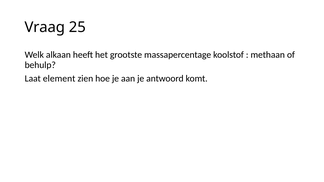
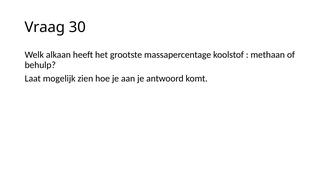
25: 25 -> 30
element: element -> mogelijk
